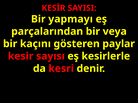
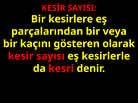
yapmayı: yapmayı -> kesirlere
paylar: paylar -> olarak
